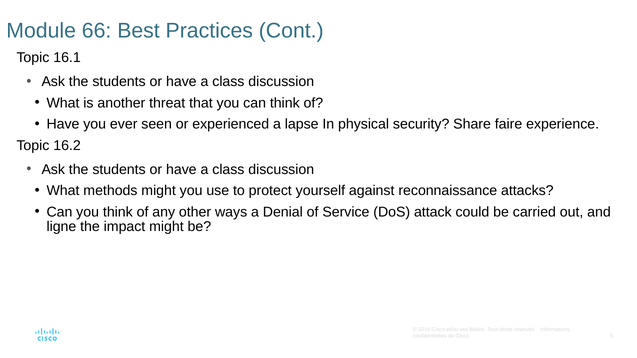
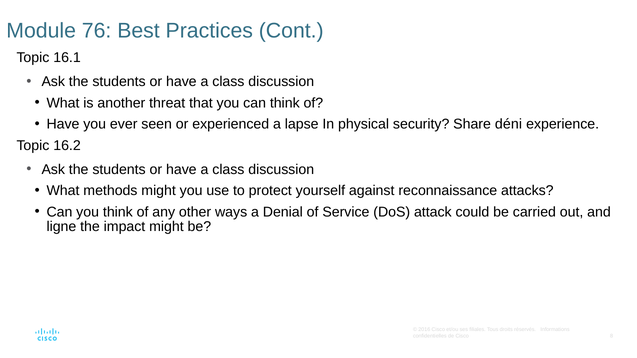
66: 66 -> 76
faire: faire -> déni
